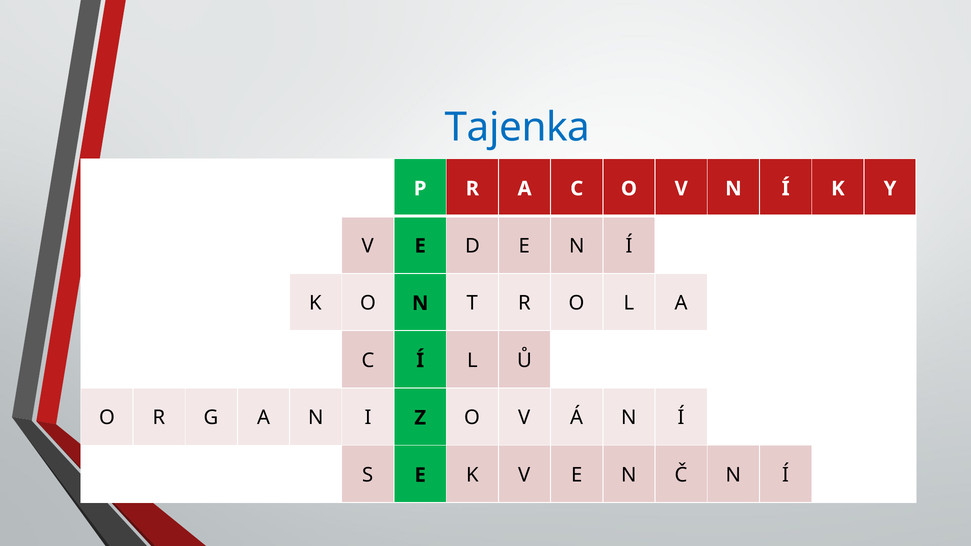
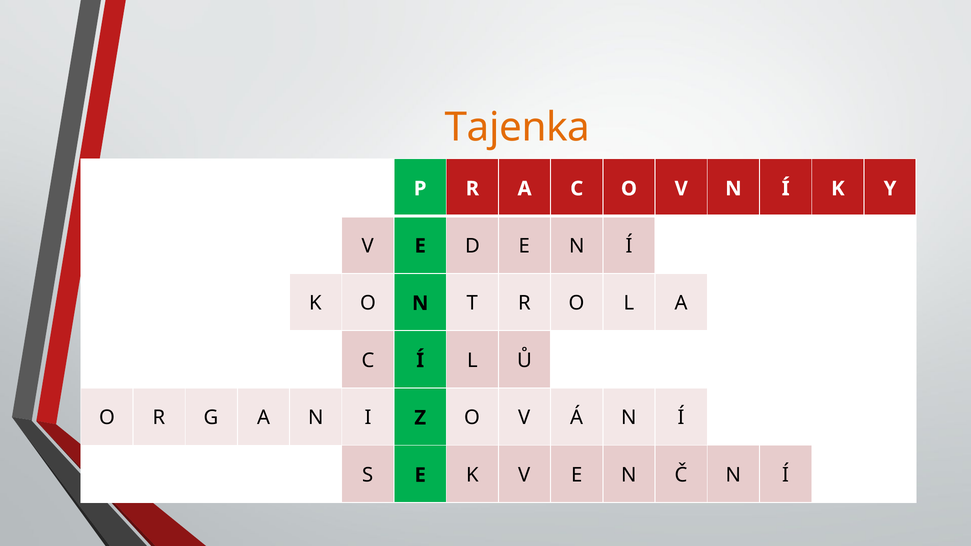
Tajenka colour: blue -> orange
